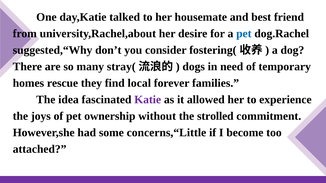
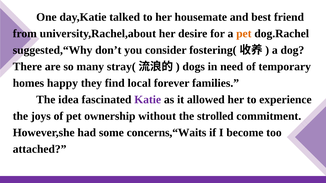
pet at (244, 34) colour: blue -> orange
rescue: rescue -> happy
concerns,“Little: concerns,“Little -> concerns,“Waits
